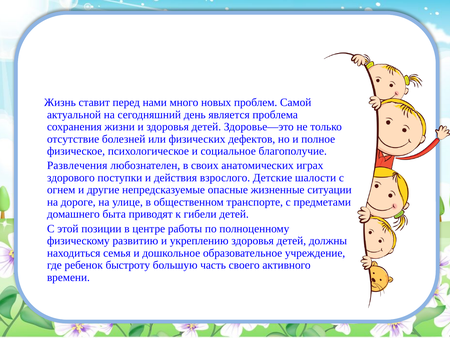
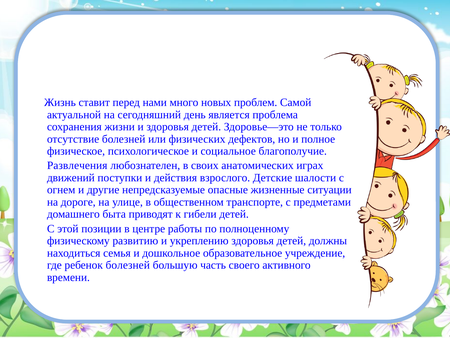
здорового: здорового -> движений
ребенок быстроту: быстроту -> болезней
